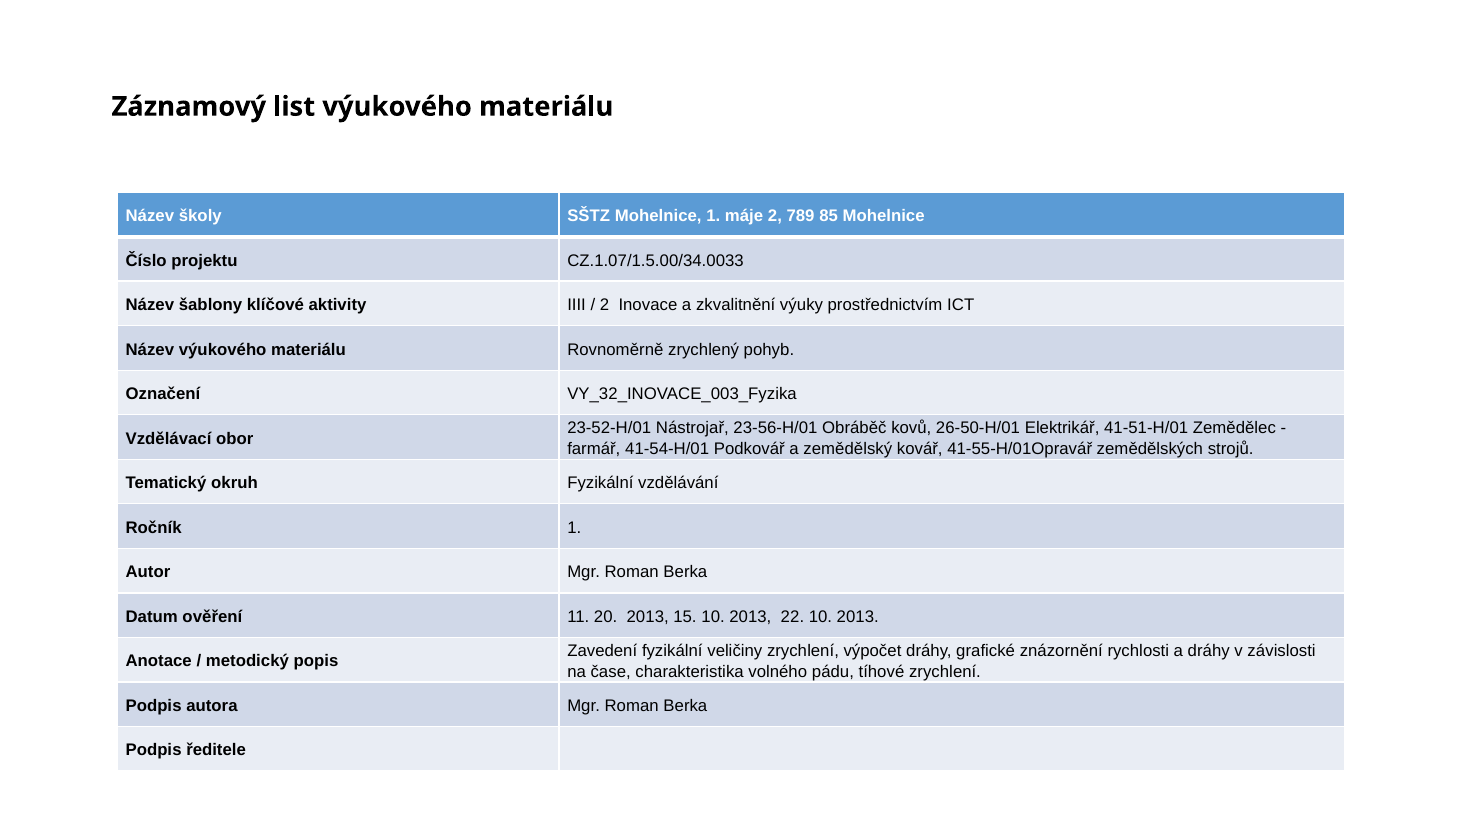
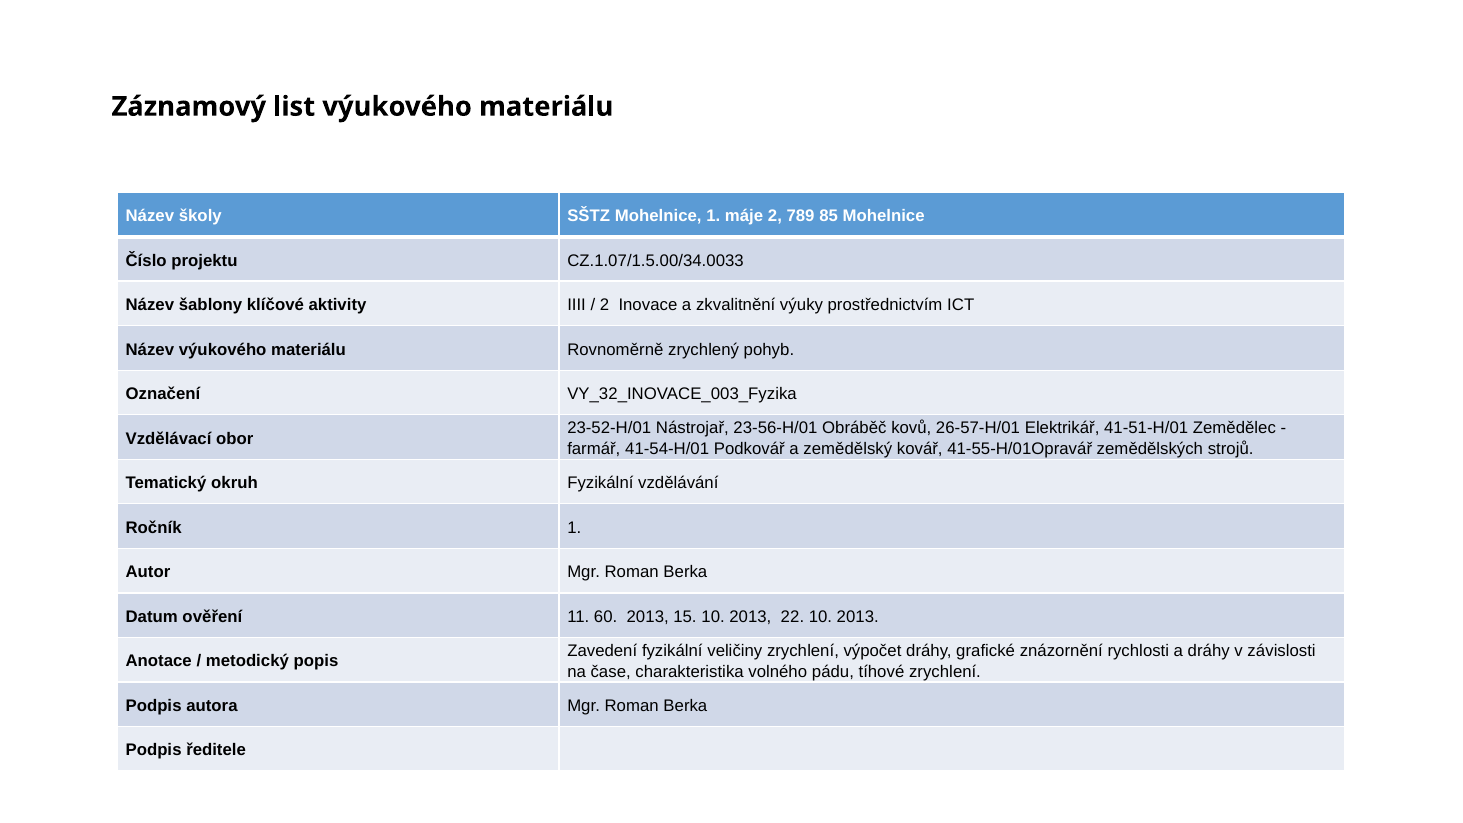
26-50-H/01: 26-50-H/01 -> 26-57-H/01
20: 20 -> 60
